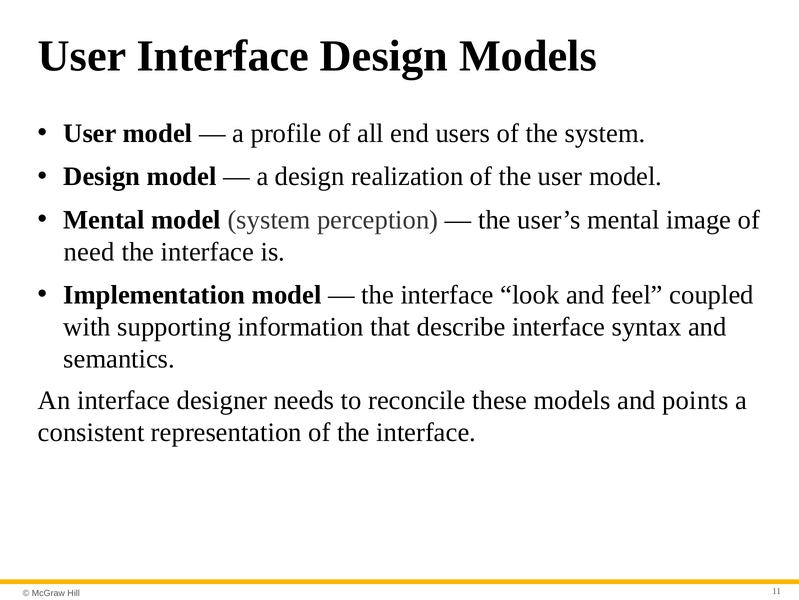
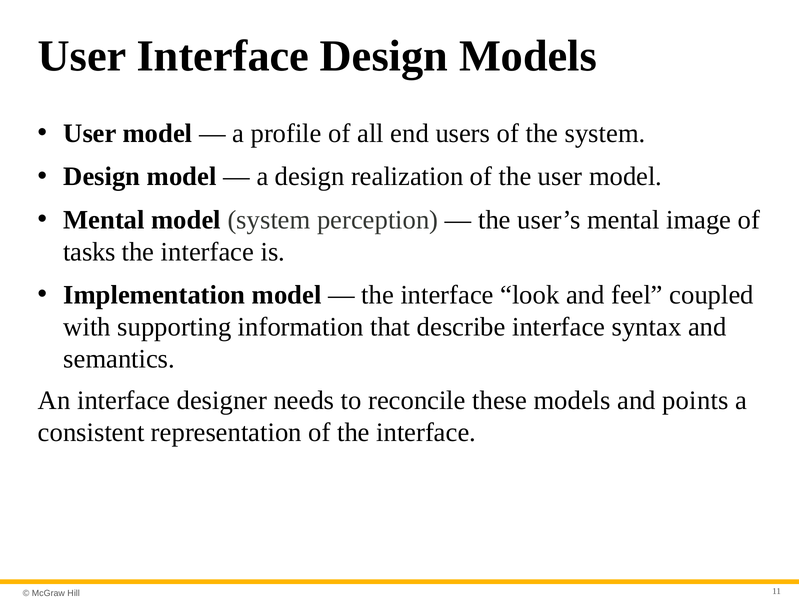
need: need -> tasks
